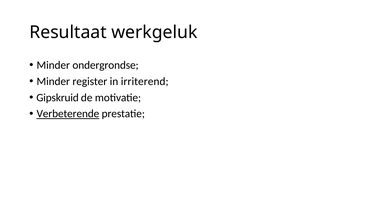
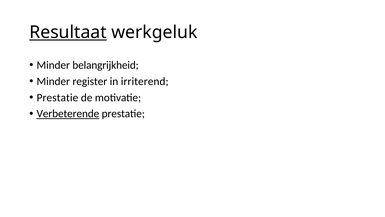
Resultaat underline: none -> present
ondergrondse: ondergrondse -> belangrijkheid
Gipskruid at (58, 97): Gipskruid -> Prestatie
